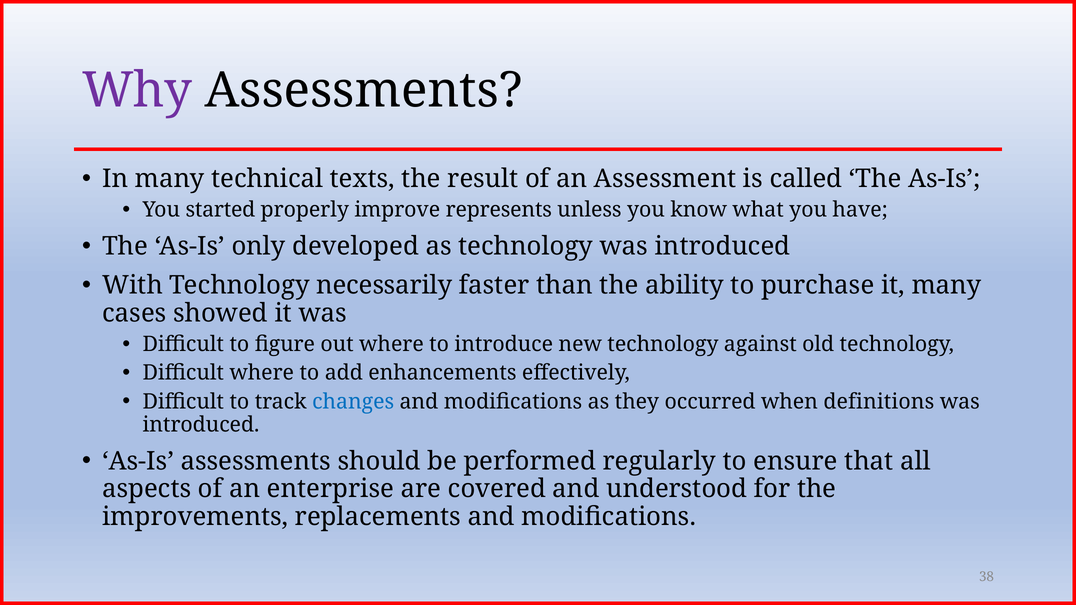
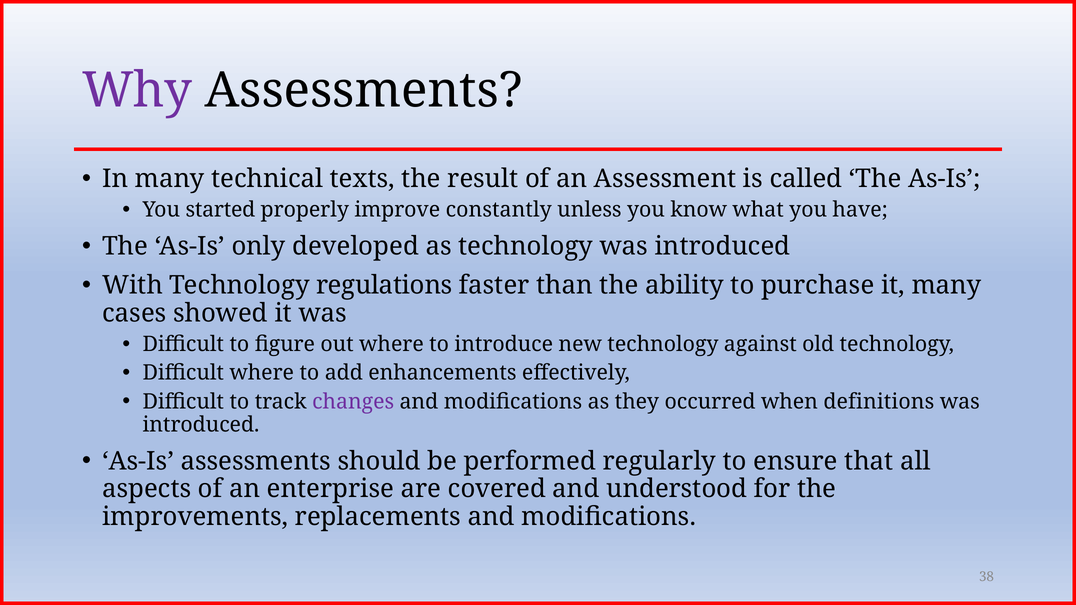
represents: represents -> constantly
necessarily: necessarily -> regulations
changes colour: blue -> purple
